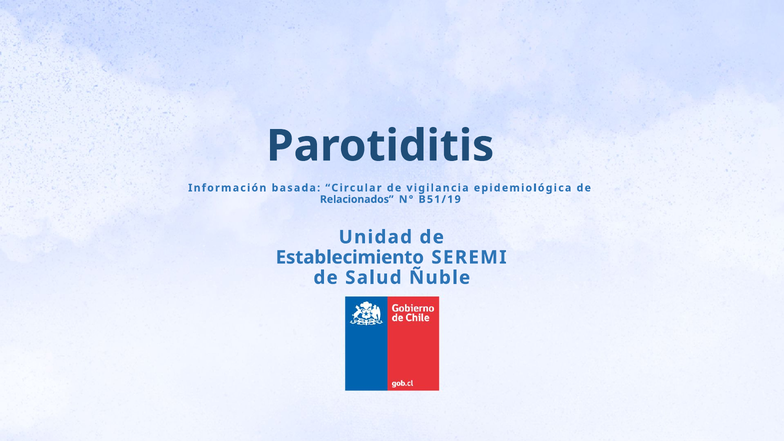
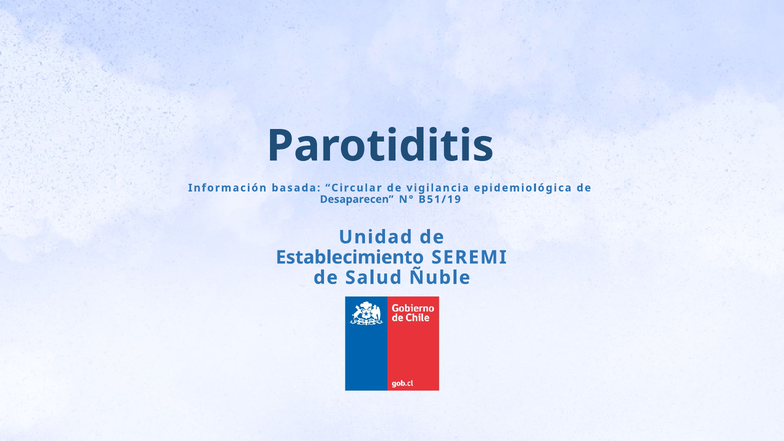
Relacionados: Relacionados -> Desaparecen
